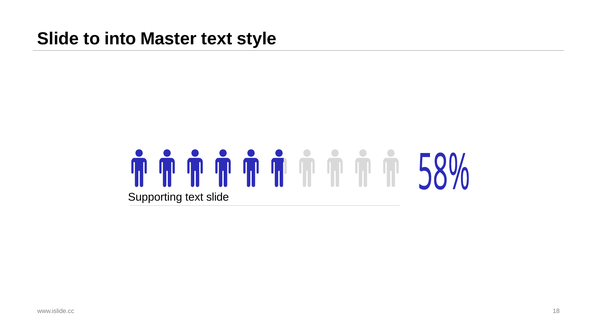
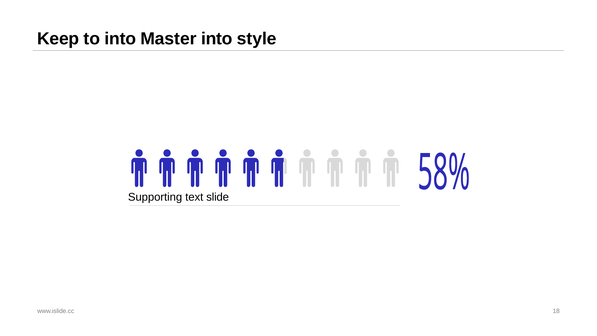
Slide at (58, 39): Slide -> Keep
Master text: text -> into
